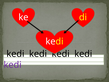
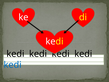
kedi at (13, 65) colour: purple -> blue
